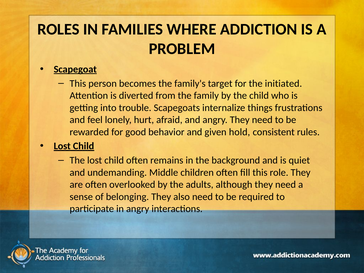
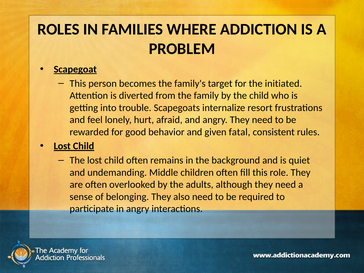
things: things -> resort
hold: hold -> fatal
